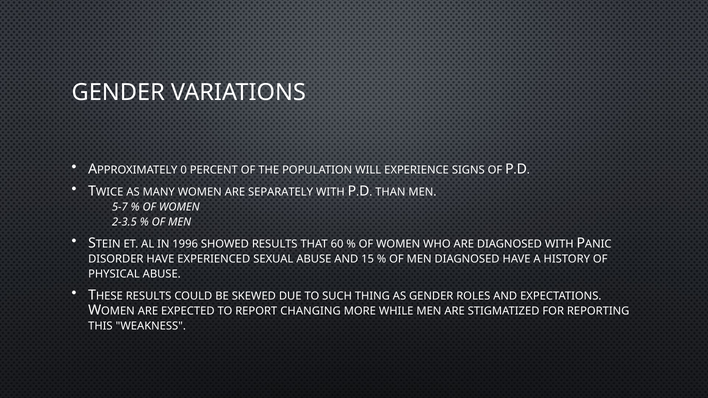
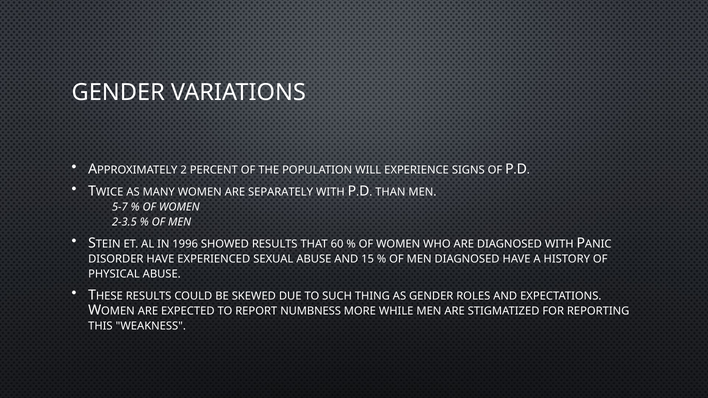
0: 0 -> 2
CHANGING: CHANGING -> NUMBNESS
